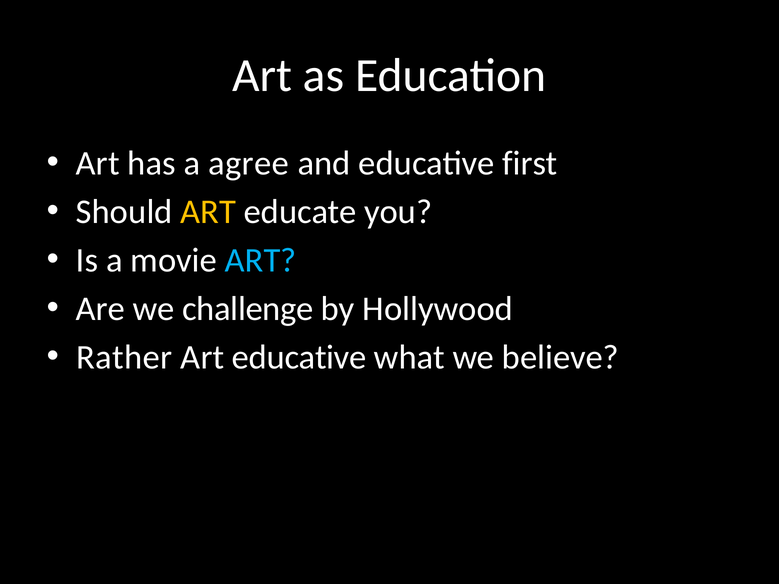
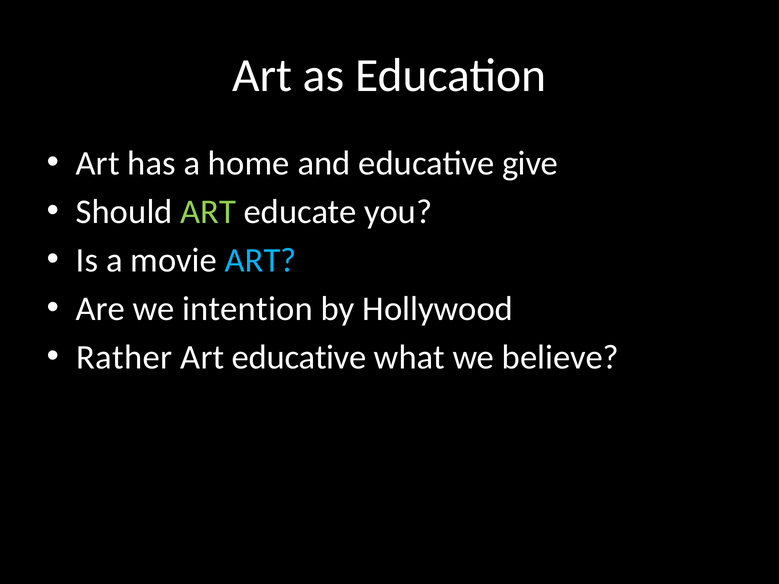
agree: agree -> home
first: first -> give
ART at (208, 212) colour: yellow -> light green
challenge: challenge -> intention
